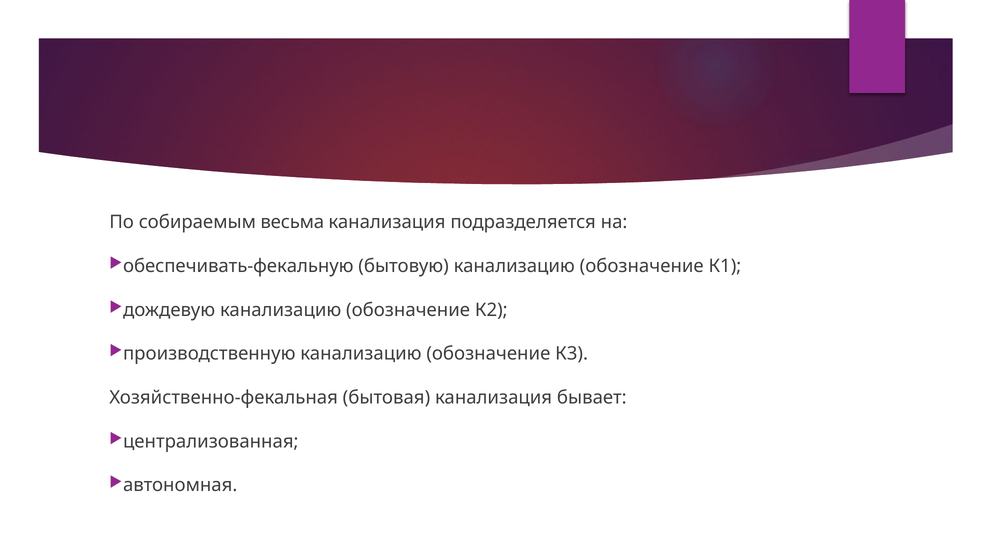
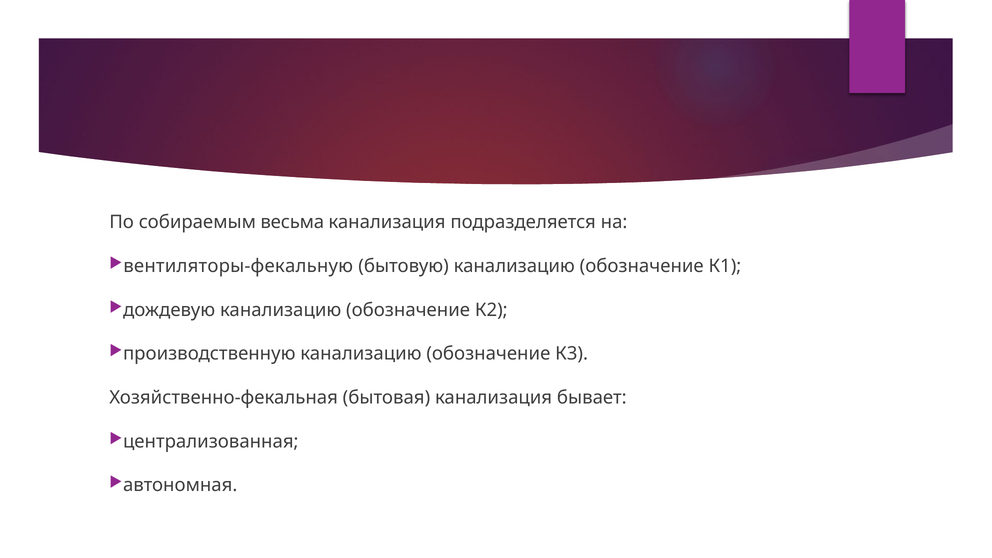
обеспечивать-фекальную: обеспечивать-фекальную -> вентиляторы-фекальную
